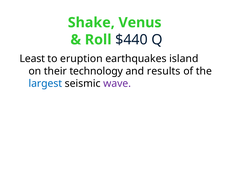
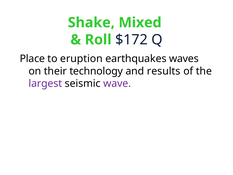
Venus: Venus -> Mixed
$440: $440 -> $172
Least: Least -> Place
island: island -> waves
largest colour: blue -> purple
